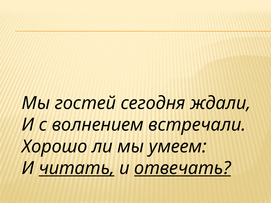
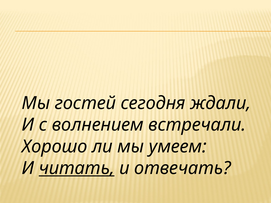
отвечать underline: present -> none
